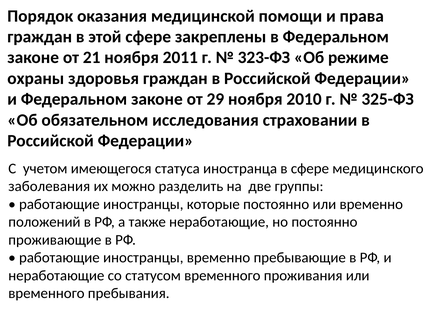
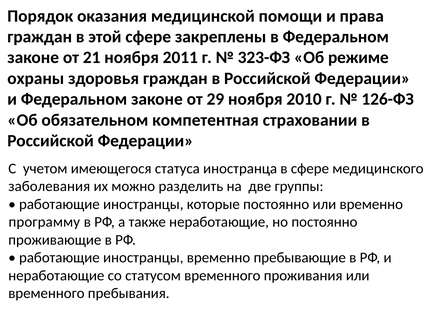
325-ФЗ: 325-ФЗ -> 126-ФЗ
исследования: исследования -> компетентная
положений: положений -> программу
